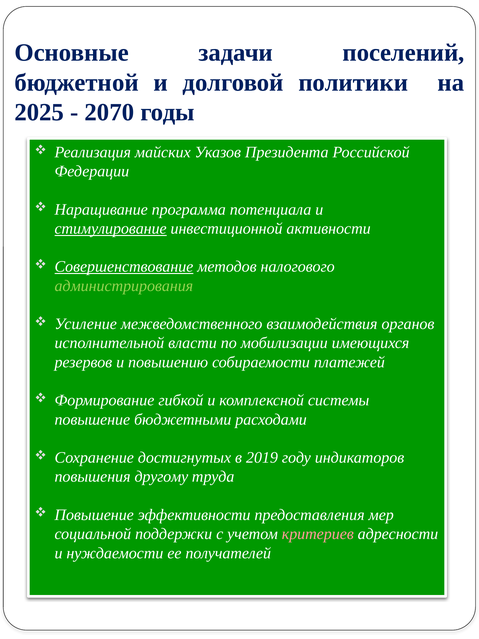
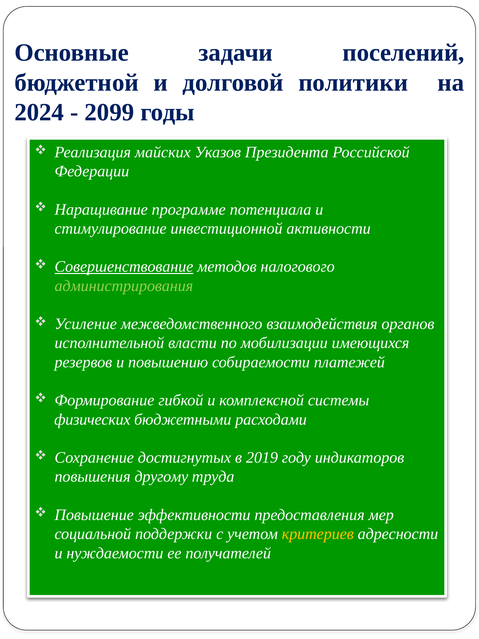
2025: 2025 -> 2024
2070: 2070 -> 2099
программа: программа -> программе
стимулирование underline: present -> none
повышение at (92, 419): повышение -> физических
критериев colour: pink -> yellow
